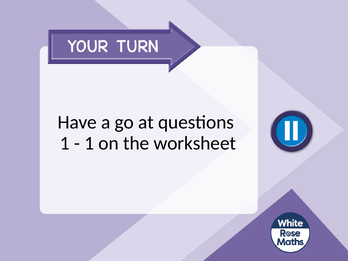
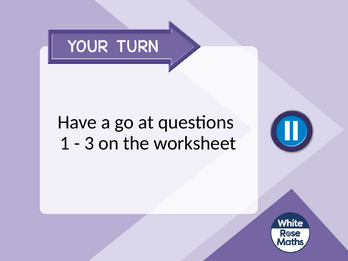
1 at (89, 143): 1 -> 3
